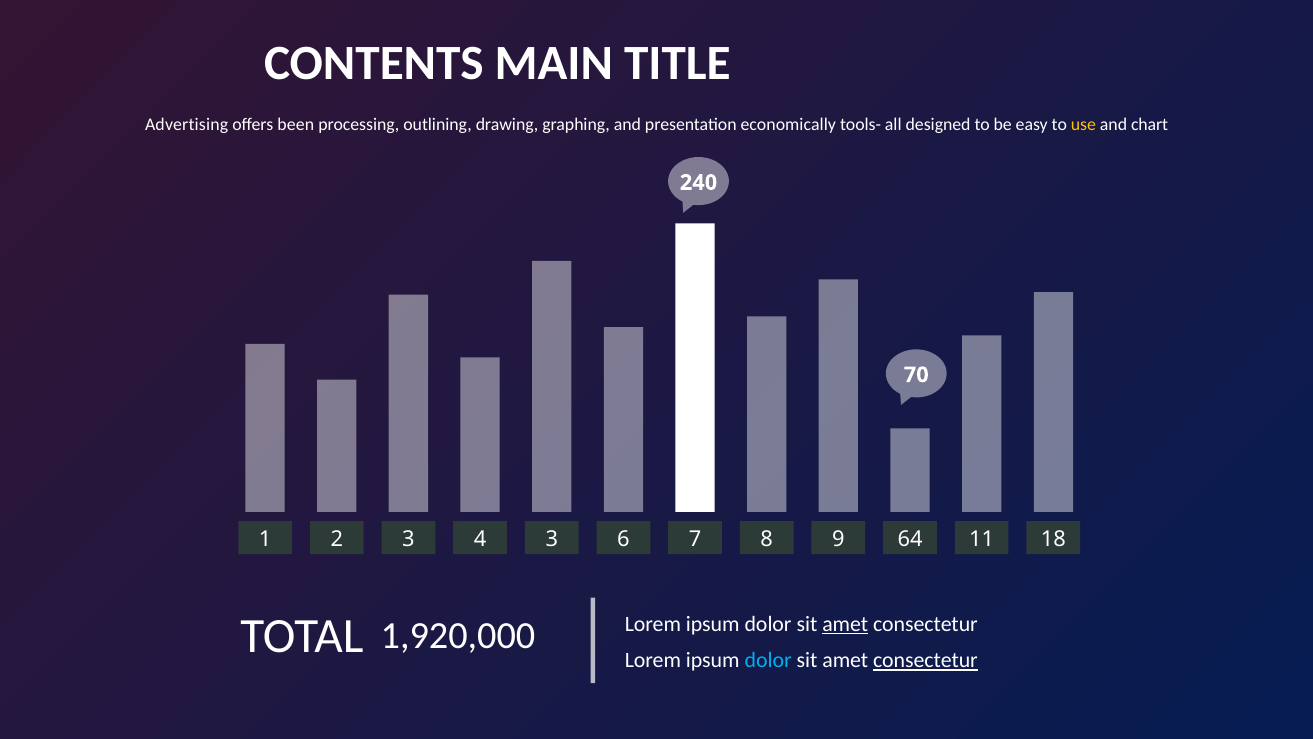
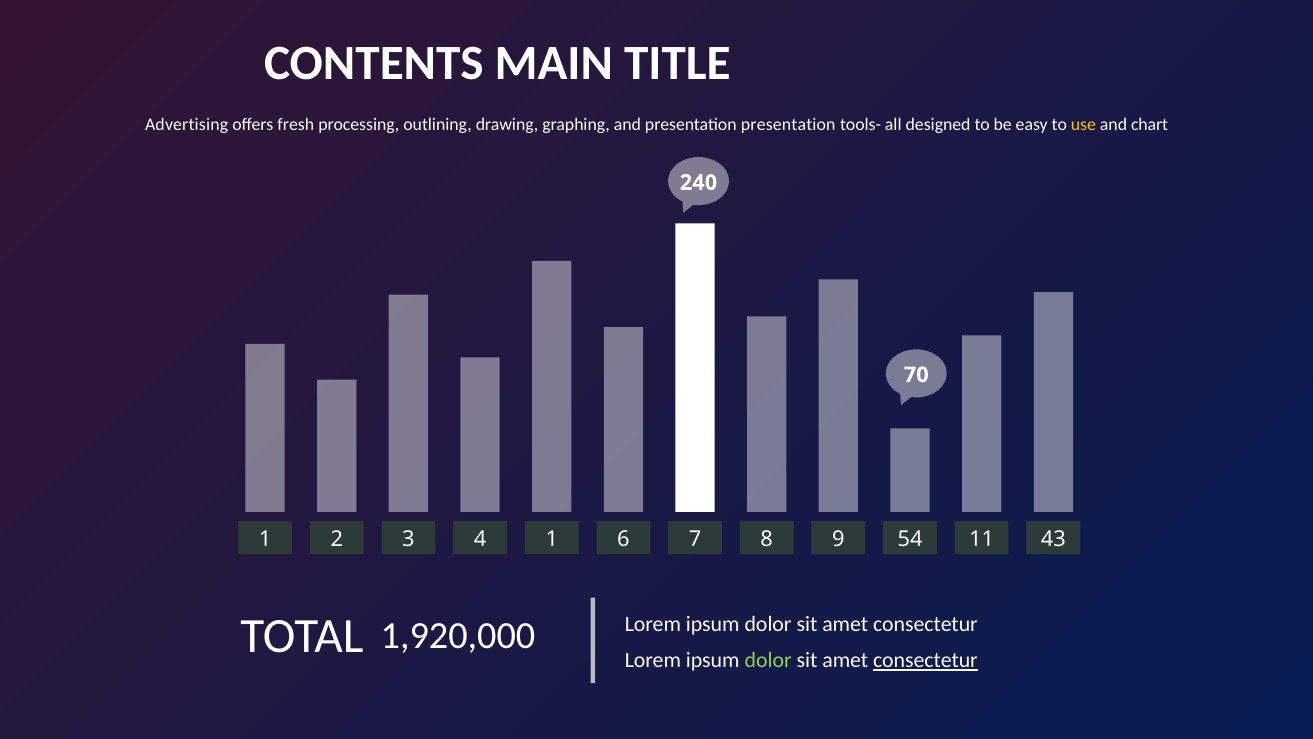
been: been -> fresh
presentation economically: economically -> presentation
4 3: 3 -> 1
64: 64 -> 54
18: 18 -> 43
amet at (845, 623) underline: present -> none
dolor at (768, 660) colour: light blue -> light green
